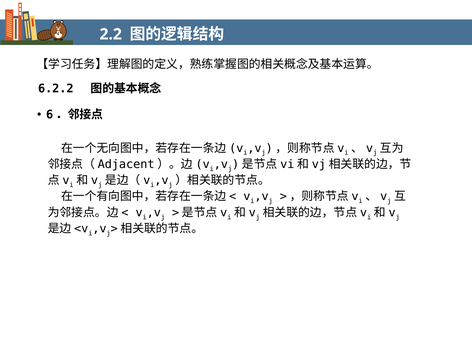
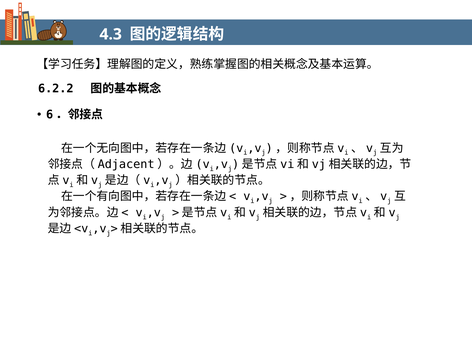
2.2: 2.2 -> 4.3
